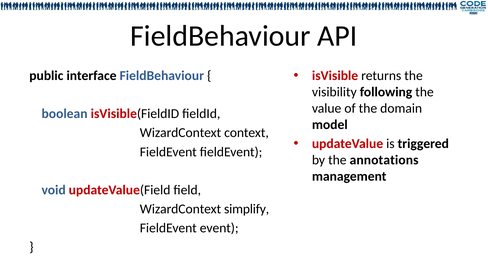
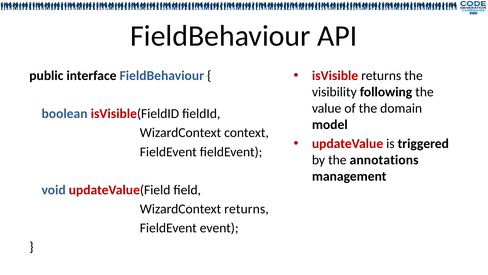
WizardContext simplify: simplify -> returns
